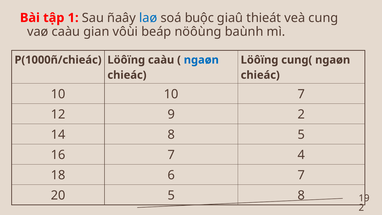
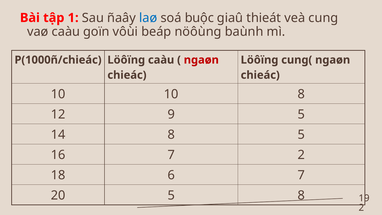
gian: gian -> goïn
ngaøn at (201, 60) colour: blue -> red
10 7: 7 -> 8
9 2: 2 -> 5
7 4: 4 -> 2
